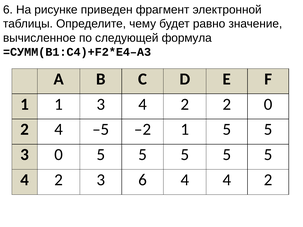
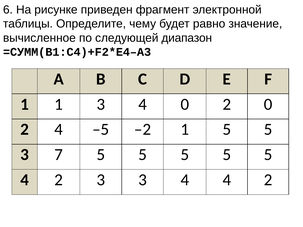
формула: формула -> диапазон
3 4 2: 2 -> 0
3 0: 0 -> 7
3 6: 6 -> 3
